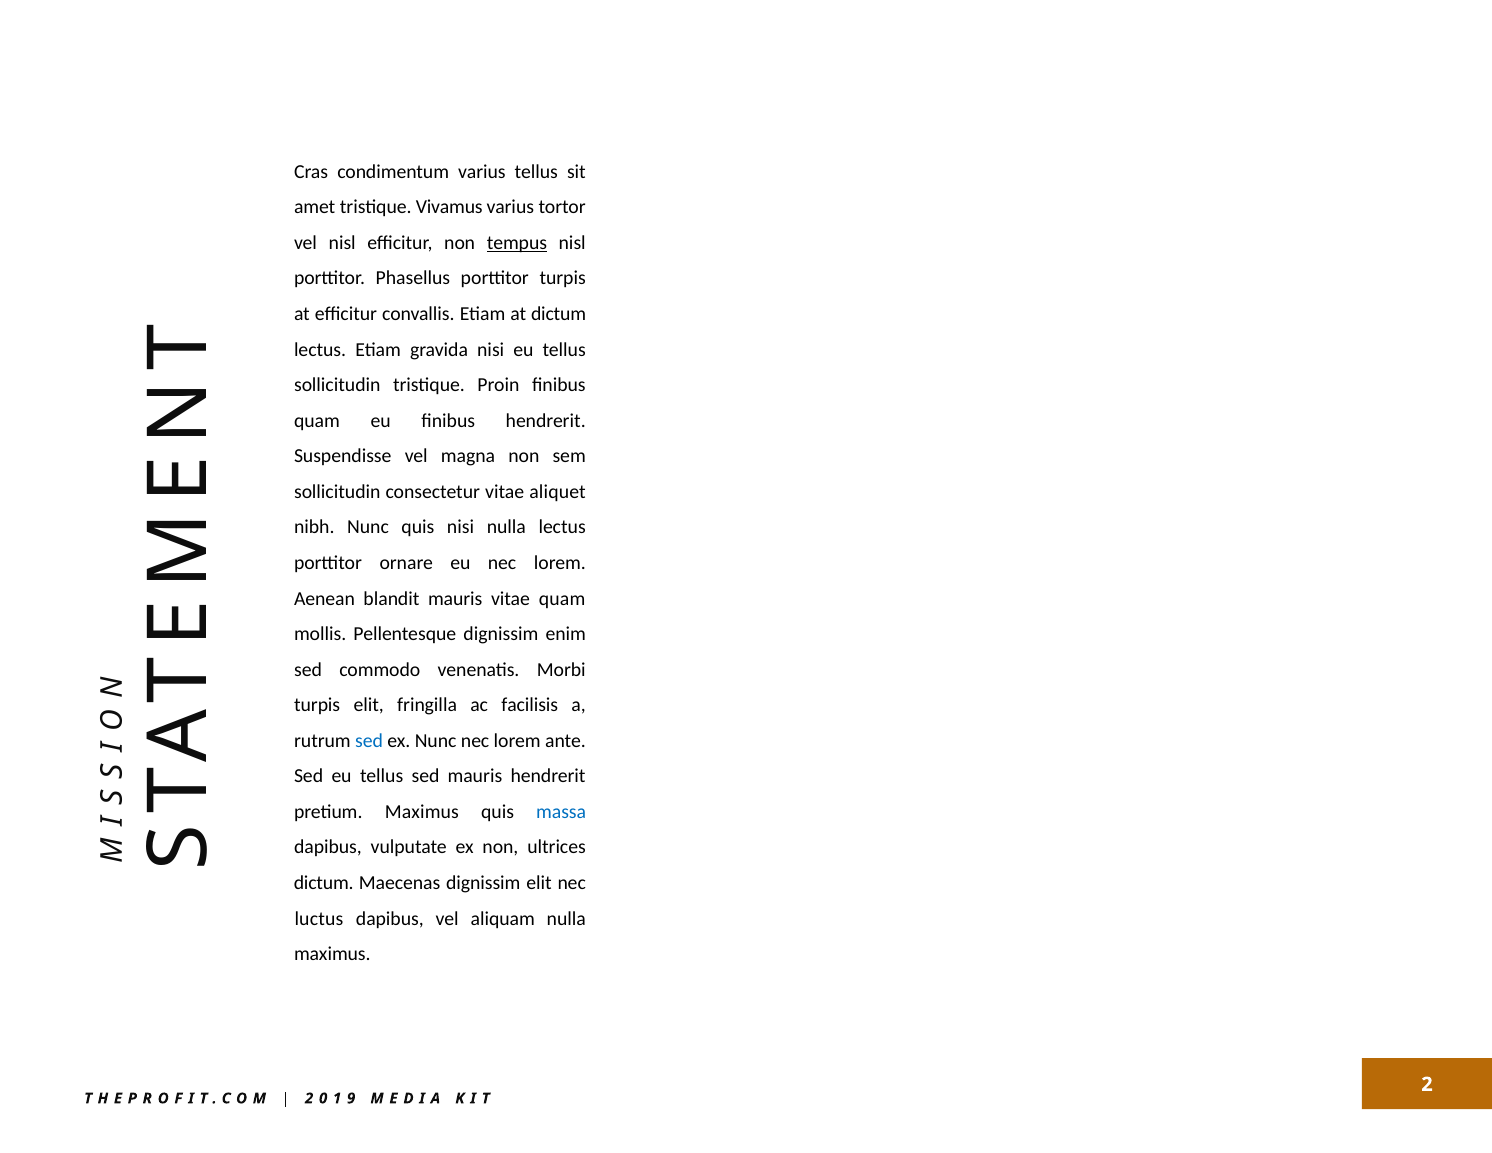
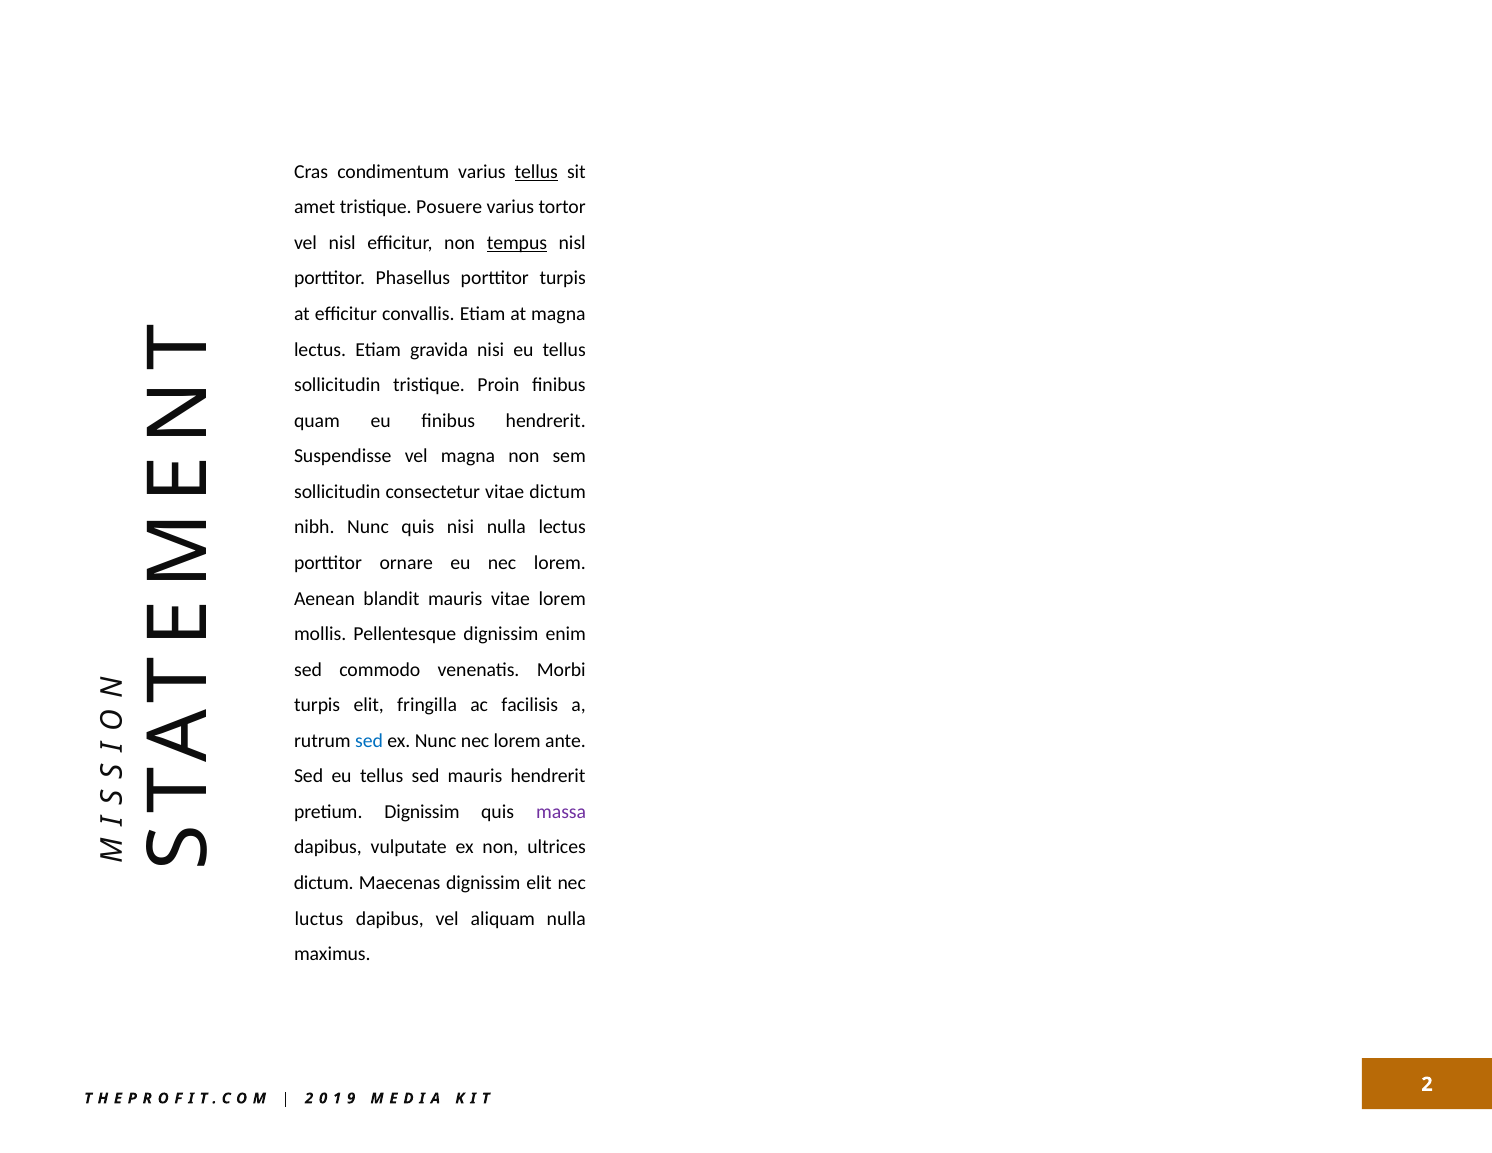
tellus at (536, 172) underline: none -> present
Vivamus: Vivamus -> Posuere
at dictum: dictum -> magna
vitae aliquet: aliquet -> dictum
vitae quam: quam -> lorem
pretium Maximus: Maximus -> Dignissim
massa colour: blue -> purple
